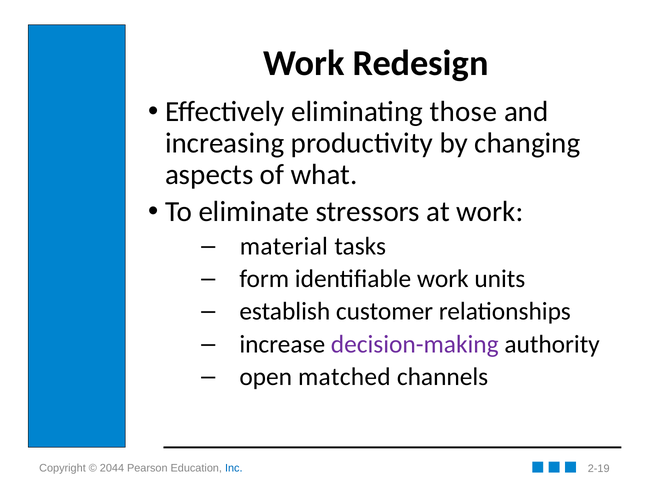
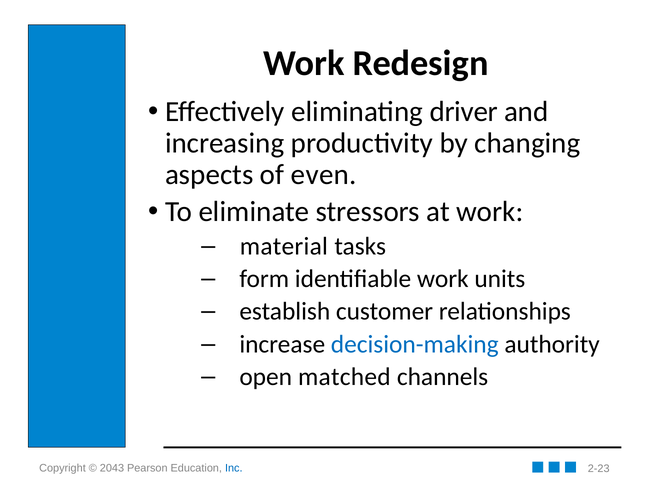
those: those -> driver
what: what -> even
decision-making colour: purple -> blue
2044: 2044 -> 2043
2-19: 2-19 -> 2-23
